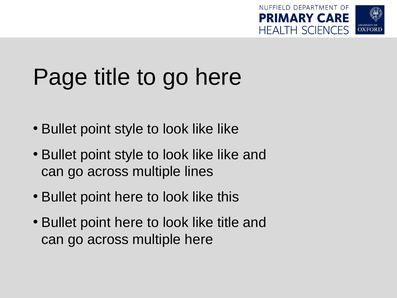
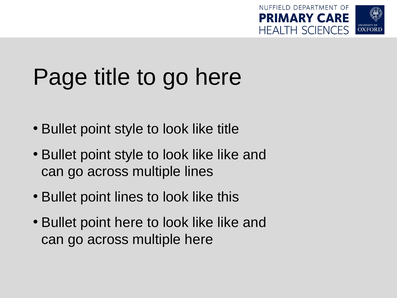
like at (228, 129): like -> title
here at (129, 197): here -> lines
title at (228, 223): title -> like
